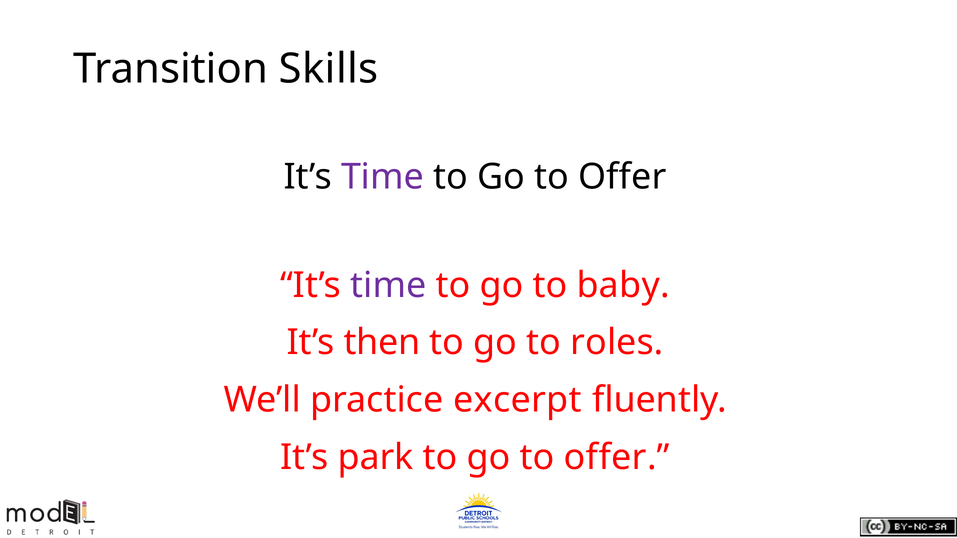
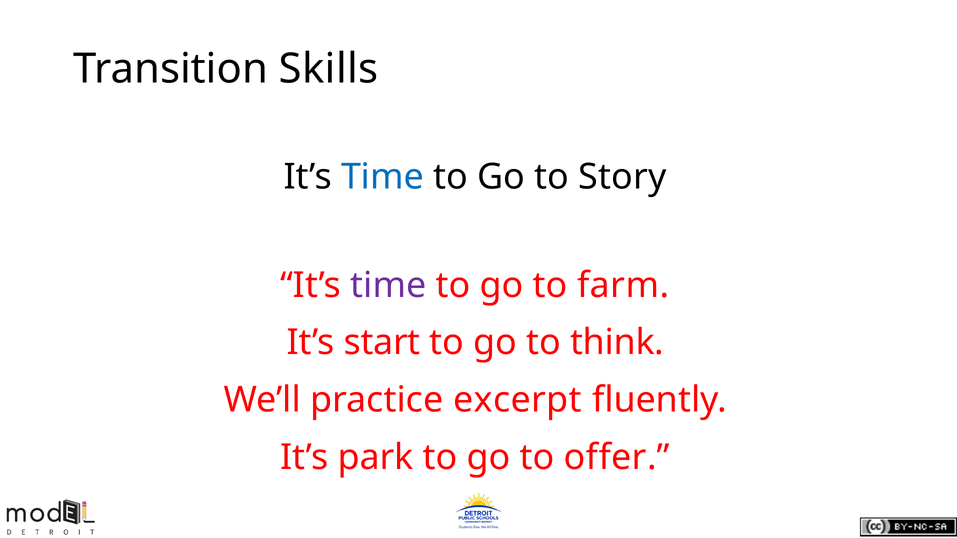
Time at (382, 177) colour: purple -> blue
Offer at (622, 177): Offer -> Story
baby: baby -> farm
then: then -> start
roles: roles -> think
